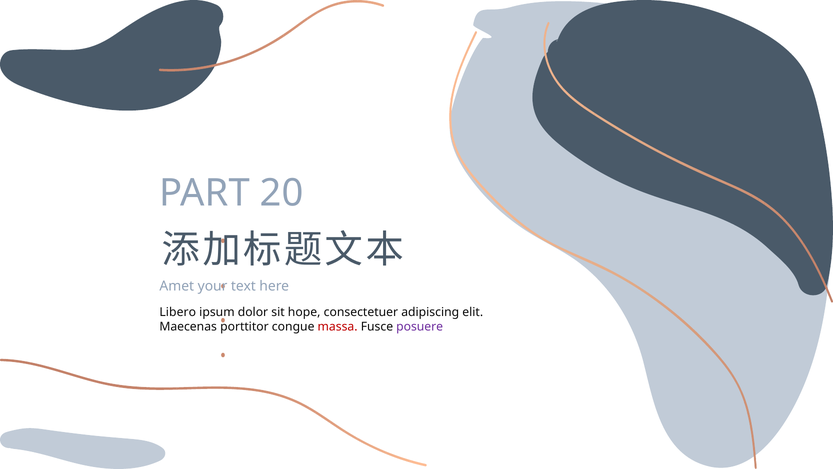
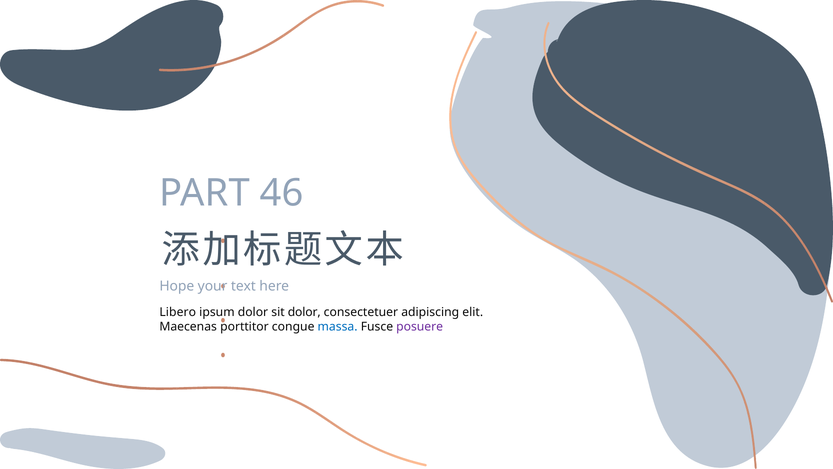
20: 20 -> 46
Amet: Amet -> Hope
sit hope: hope -> dolor
massa colour: red -> blue
